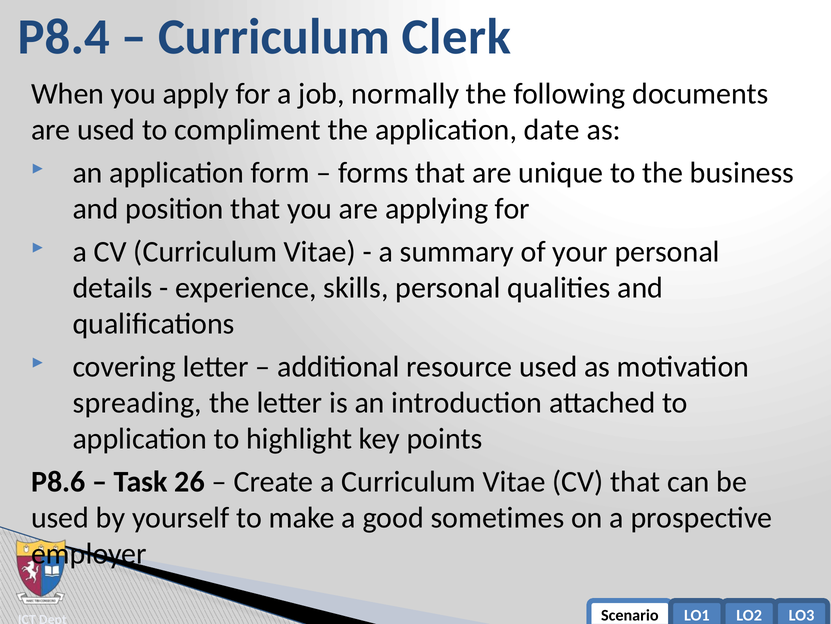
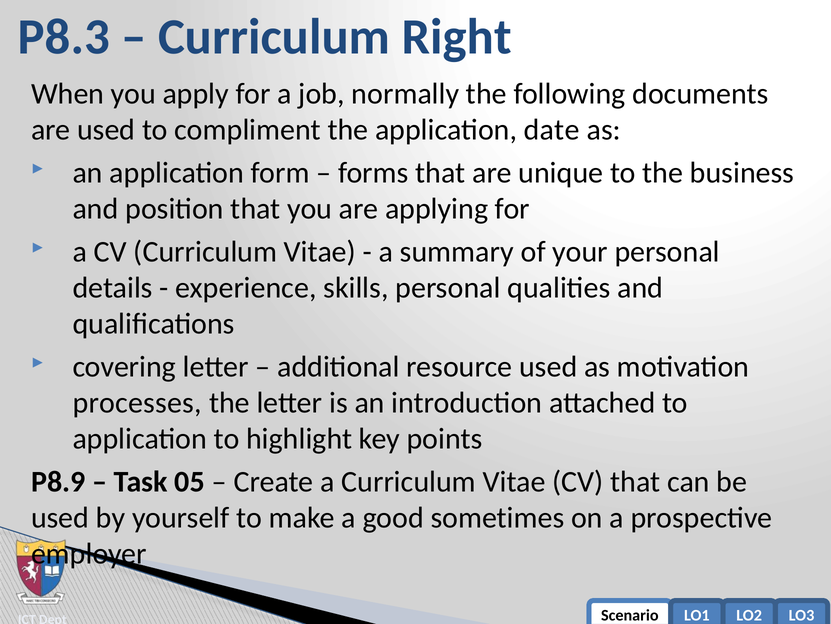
P8.4: P8.4 -> P8.3
Clerk: Clerk -> Right
spreading: spreading -> processes
P8.6: P8.6 -> P8.9
26: 26 -> 05
